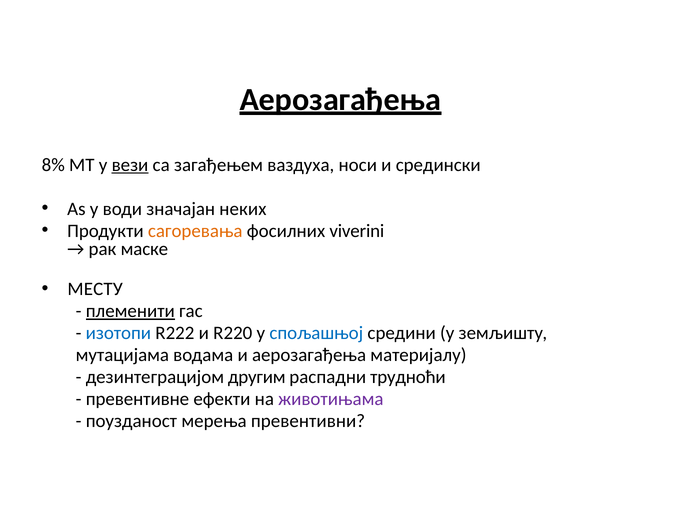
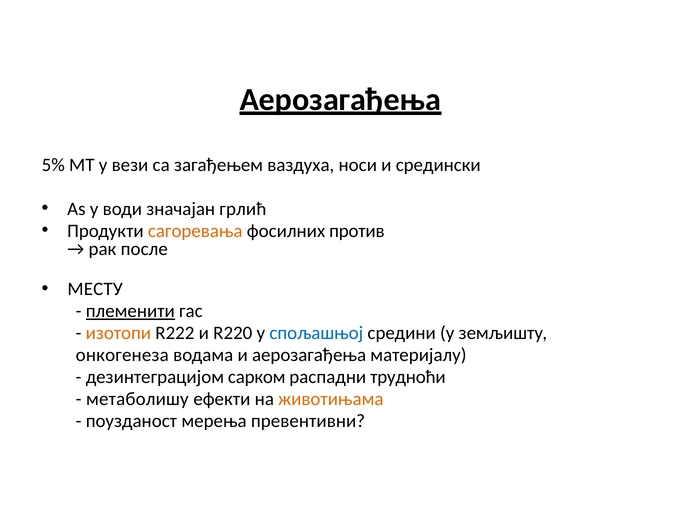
8%: 8% -> 5%
вези underline: present -> none
неких: неких -> грлић
viverini: viverini -> против
маске: маске -> после
изотопи colour: blue -> orange
мутацијама: мутацијама -> онкогенеза
другим: другим -> сарком
превентивне: превентивне -> метаболишу
животињама colour: purple -> orange
